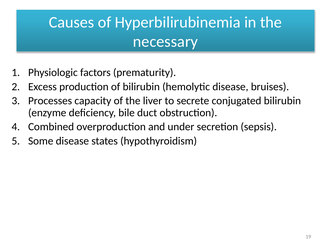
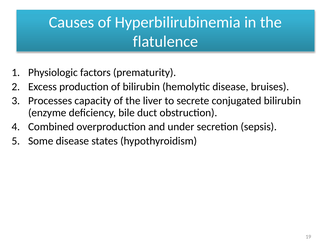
necessary: necessary -> flatulence
